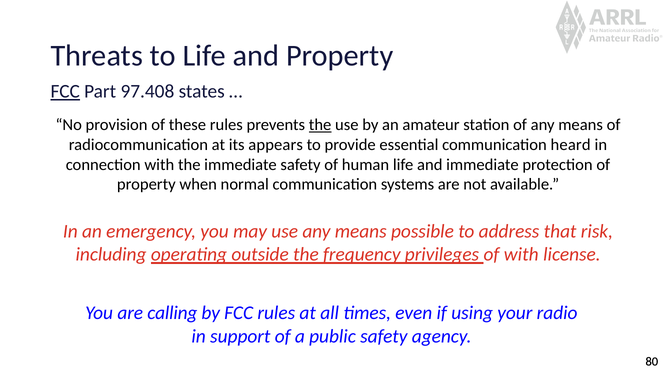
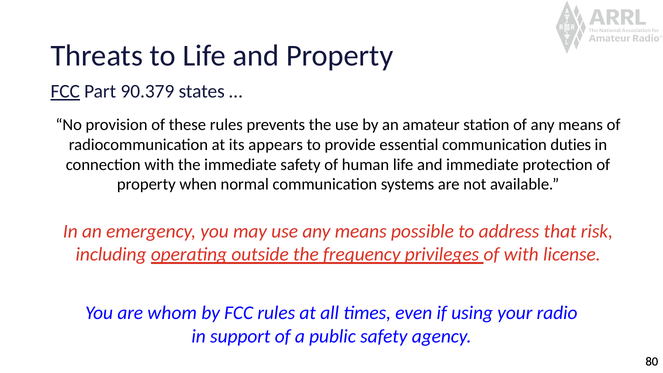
97.408: 97.408 -> 90.379
the at (320, 125) underline: present -> none
heard: heard -> duties
calling: calling -> whom
